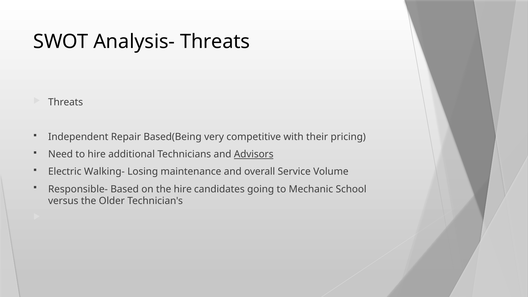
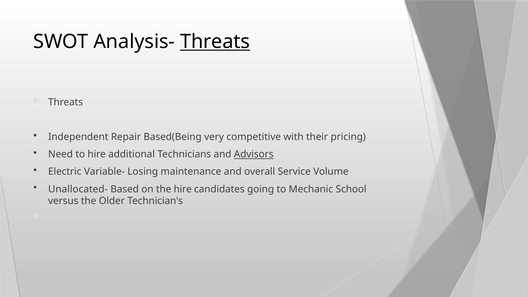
Threats at (215, 42) underline: none -> present
Walking-: Walking- -> Variable-
Responsible-: Responsible- -> Unallocated-
